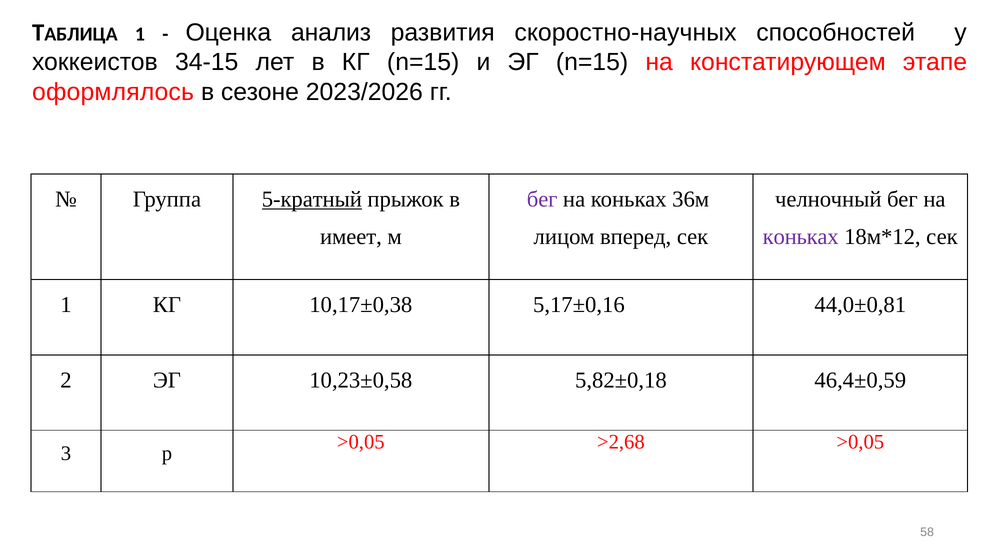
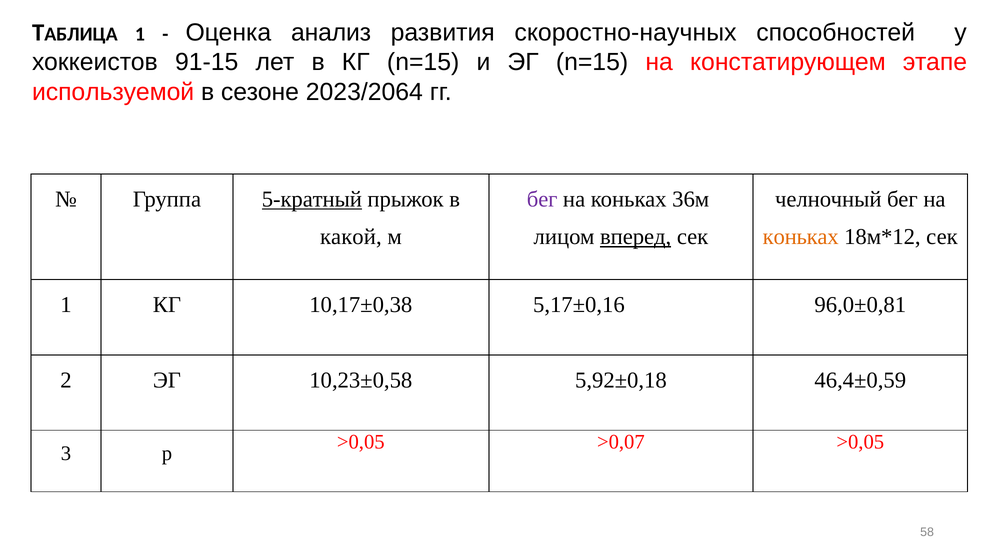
34-15: 34-15 -> 91-15
оформлялось: оформлялось -> используемой
2023/2026: 2023/2026 -> 2023/2064
имеет: имеет -> какой
вперед underline: none -> present
коньках at (801, 237) colour: purple -> orange
44,0±0,81: 44,0±0,81 -> 96,0±0,81
5,82±0,18: 5,82±0,18 -> 5,92±0,18
>2,68: >2,68 -> >0,07
